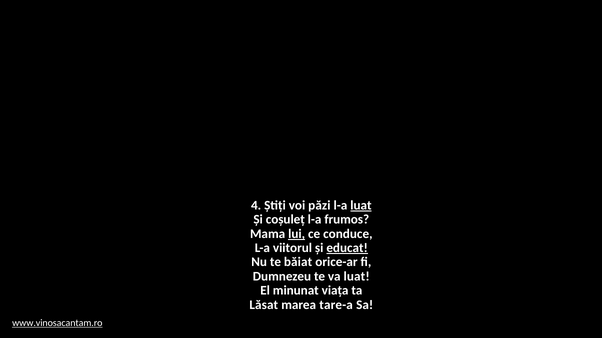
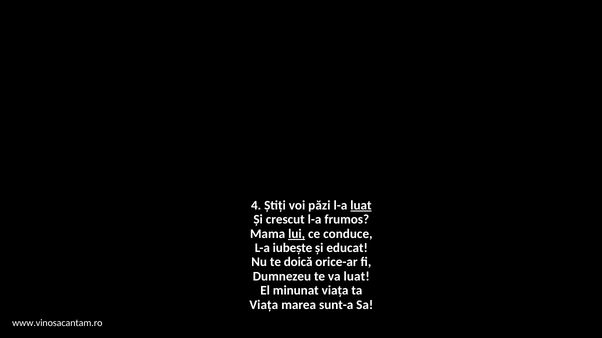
coșuleț: coșuleț -> crescut
viitorul: viitorul -> iubește
educat underline: present -> none
băiat: băiat -> doică
Lăsat at (264, 305): Lăsat -> Viața
tare-a: tare-a -> sunt-a
www.vinosacantam.ro underline: present -> none
